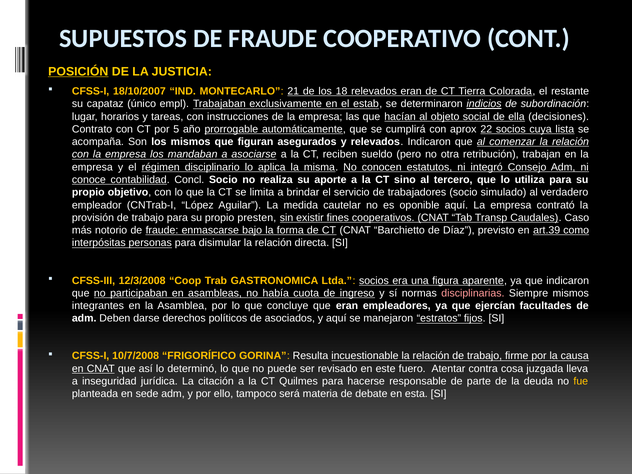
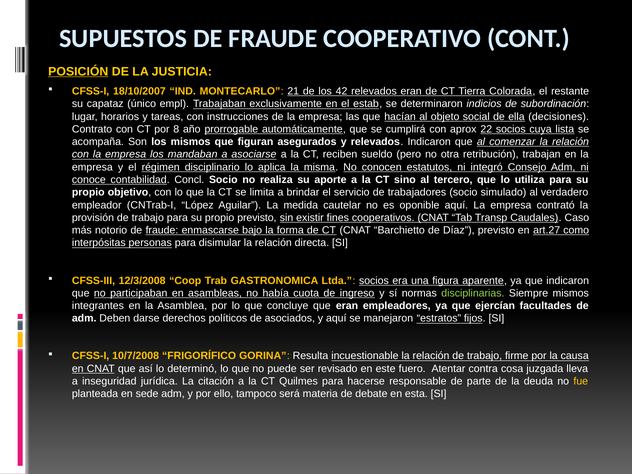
18: 18 -> 42
indicios underline: present -> none
5: 5 -> 8
propio presten: presten -> previsto
art.39: art.39 -> art.27
disciplinarias colour: pink -> light green
